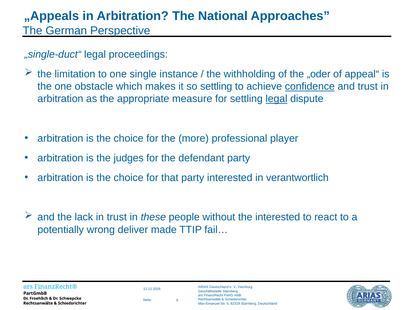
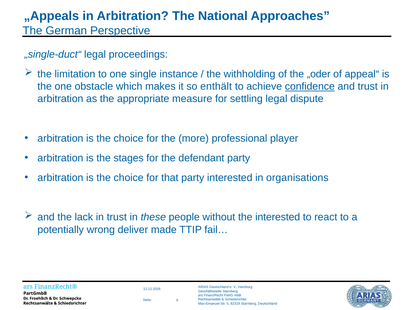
so settling: settling -> enthält
legal at (276, 99) underline: present -> none
judges: judges -> stages
verantwortlich: verantwortlich -> organisations
